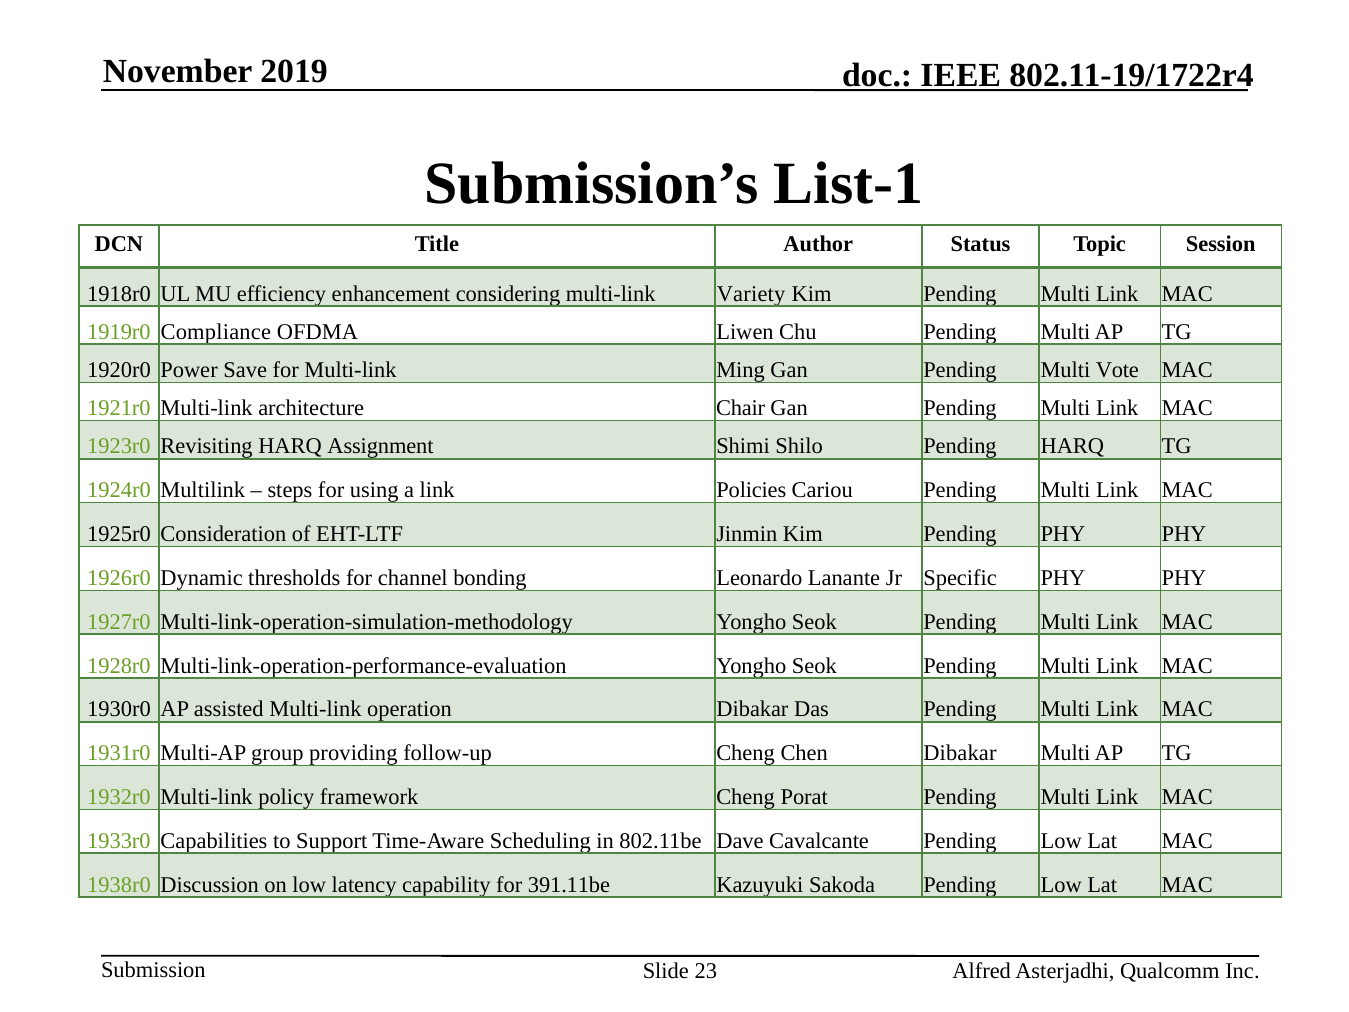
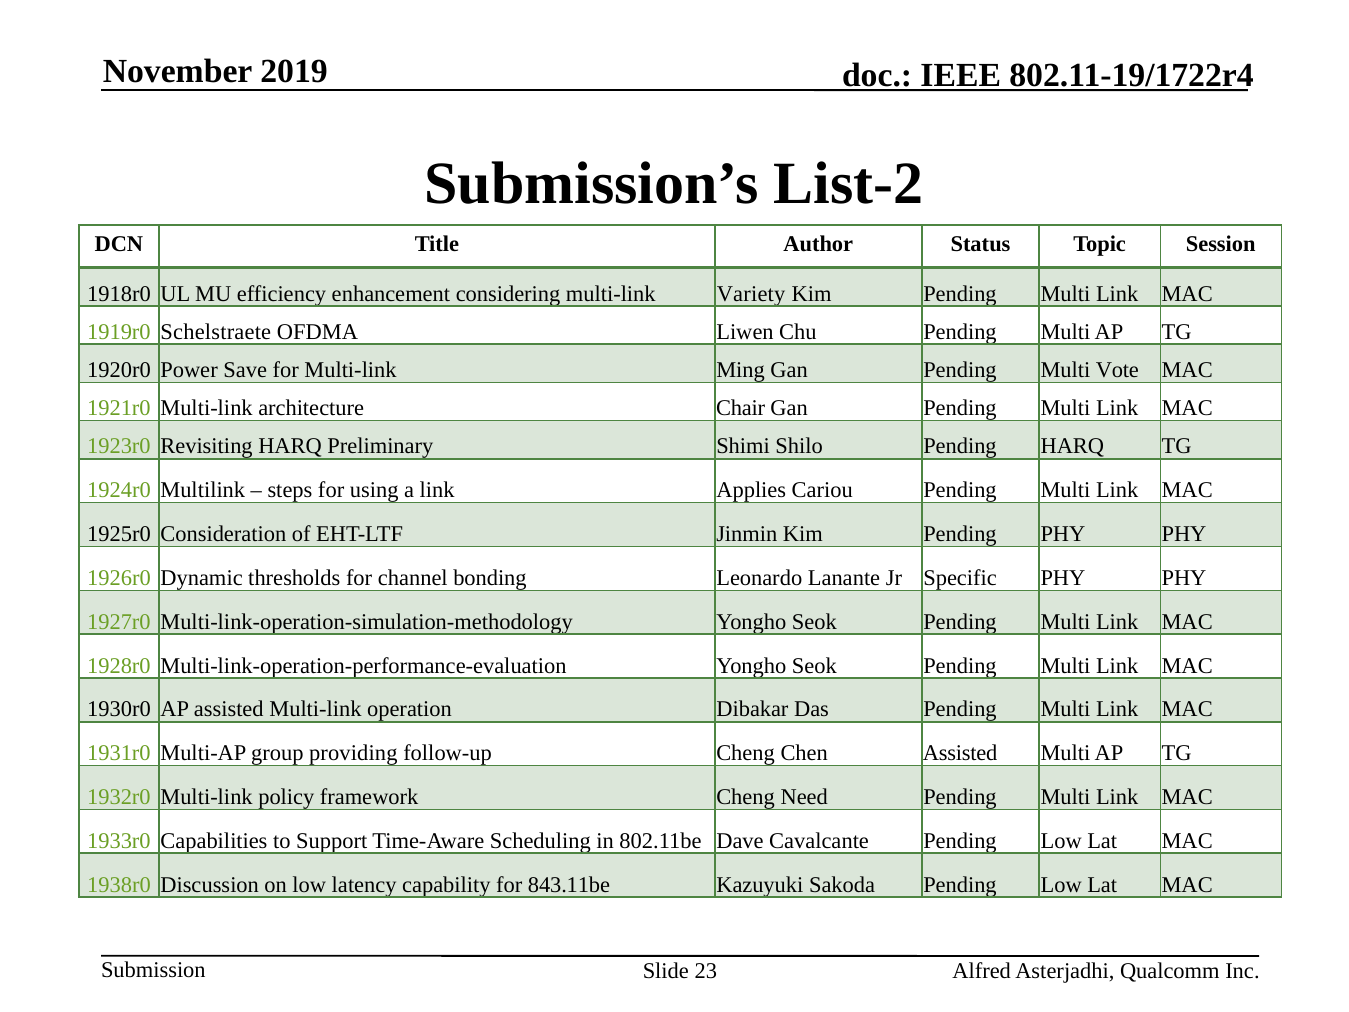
List-1: List-1 -> List-2
Compliance: Compliance -> Schelstraete
Assignment: Assignment -> Preliminary
Policies: Policies -> Applies
Chen Dibakar: Dibakar -> Assisted
Porat: Porat -> Need
391.11be: 391.11be -> 843.11be
